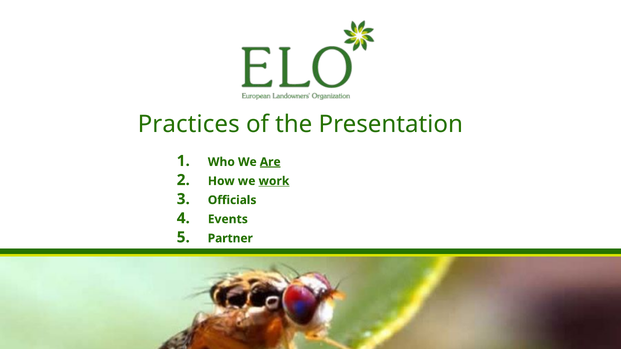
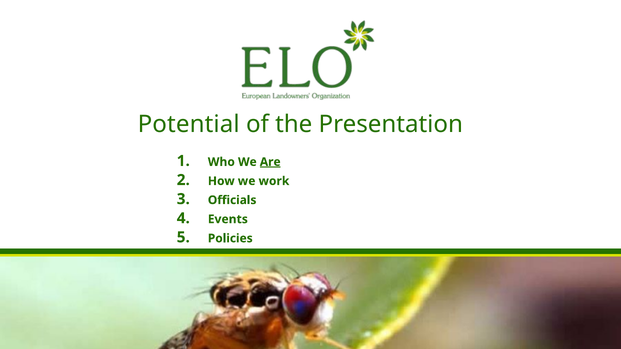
Practices: Practices -> Potential
work underline: present -> none
Partner: Partner -> Policies
